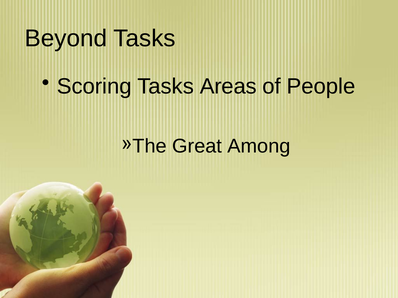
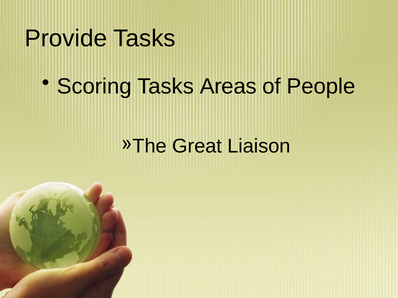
Beyond: Beyond -> Provide
Among: Among -> Liaison
